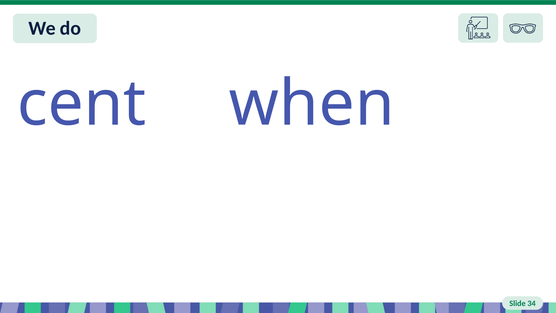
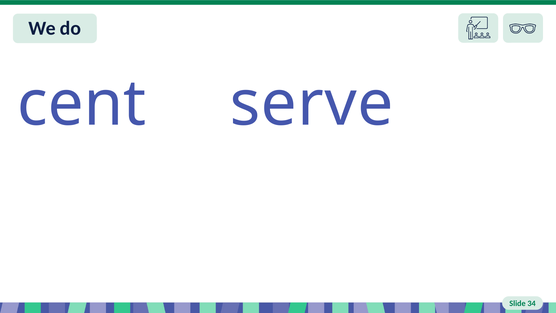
when: when -> serve
